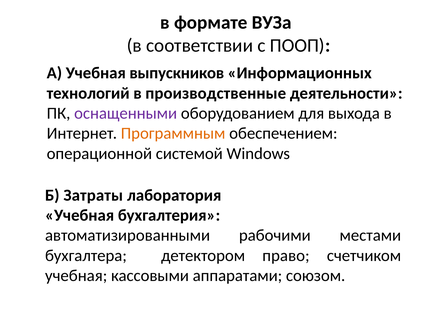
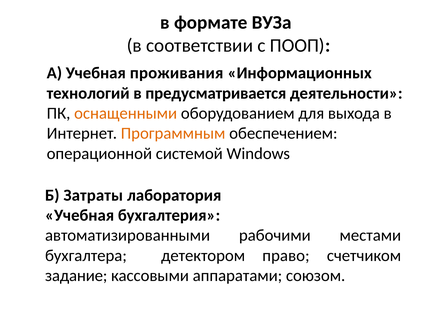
выпускников: выпускников -> проживания
производственные: производственные -> предусматривается
оснащенными colour: purple -> orange
учебная at (76, 276): учебная -> задание
